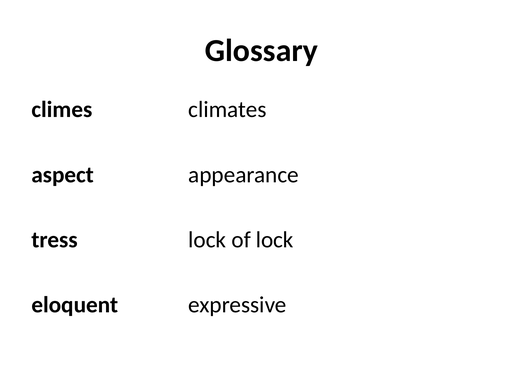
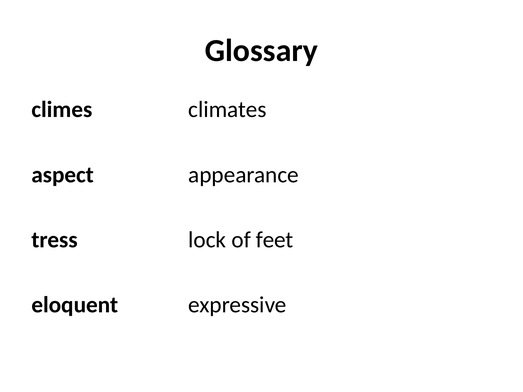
of lock: lock -> feet
